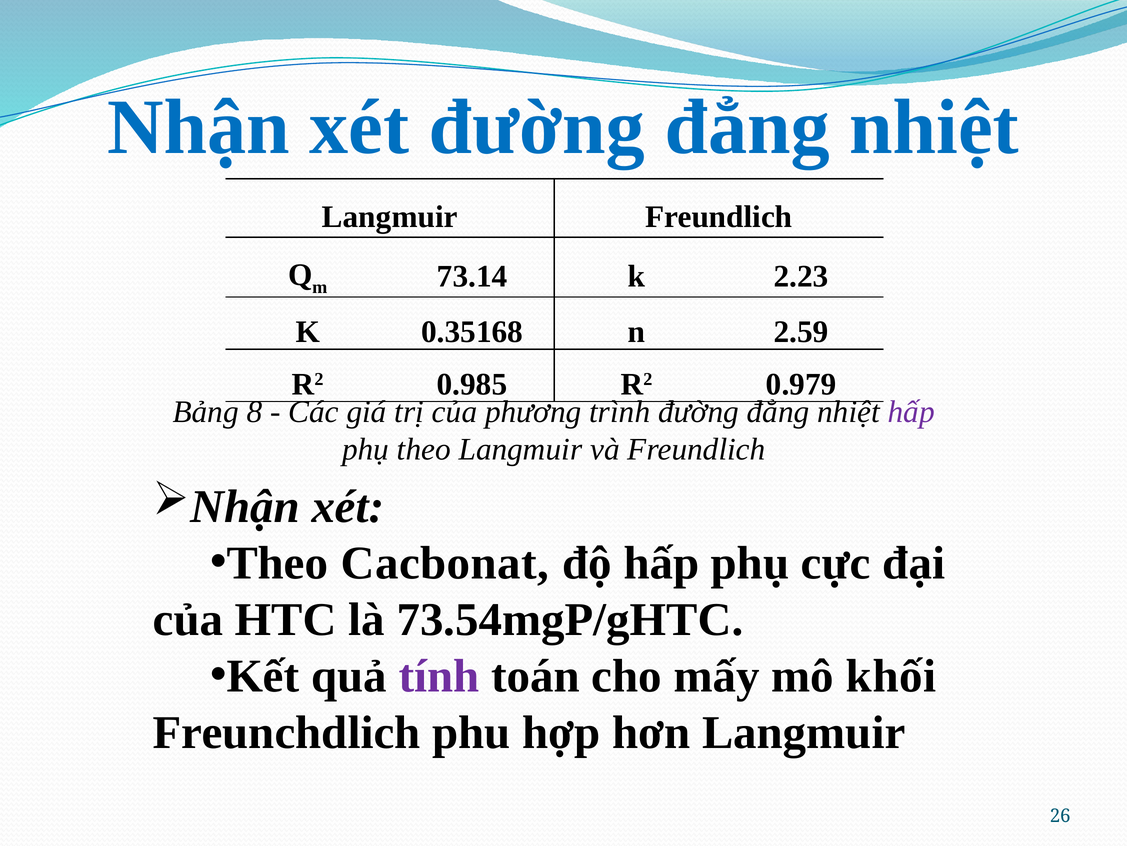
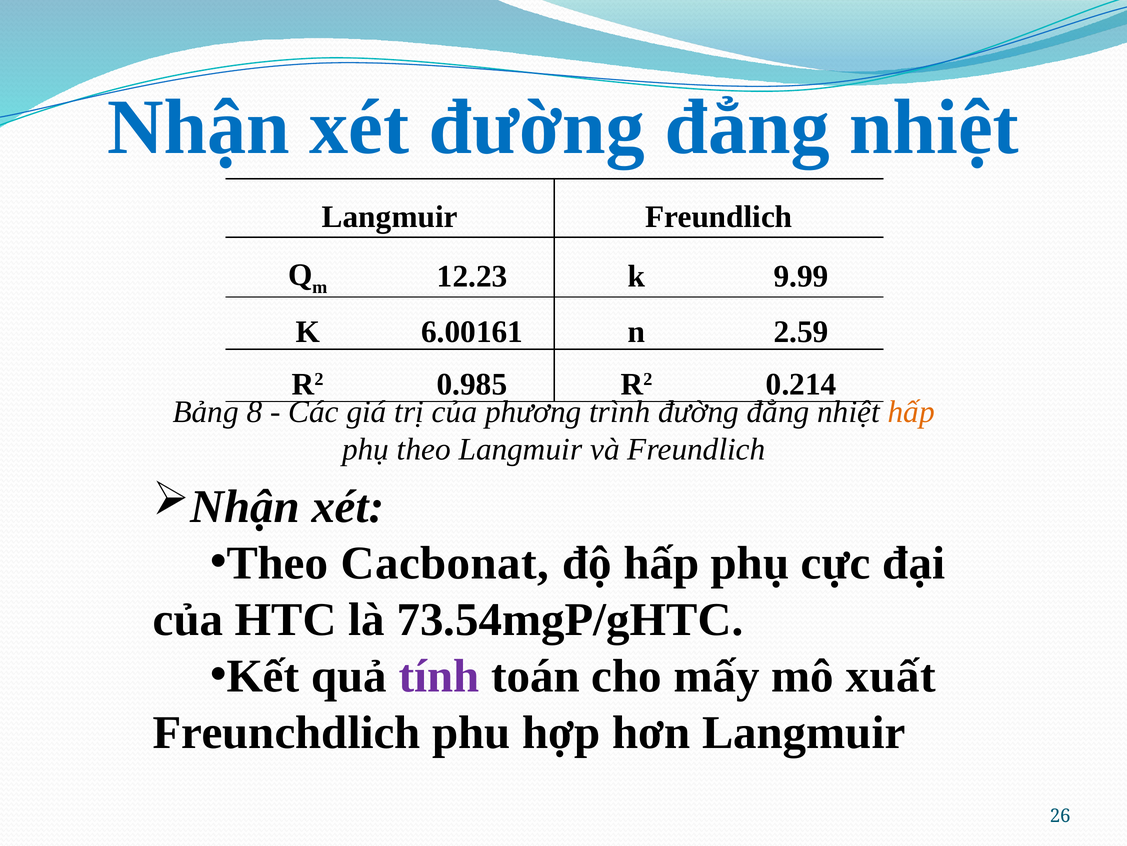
73.14: 73.14 -> 12.23
2.23: 2.23 -> 9.99
0.35168: 0.35168 -> 6.00161
0.979: 0.979 -> 0.214
hấp at (911, 412) colour: purple -> orange
khối: khối -> xuất
